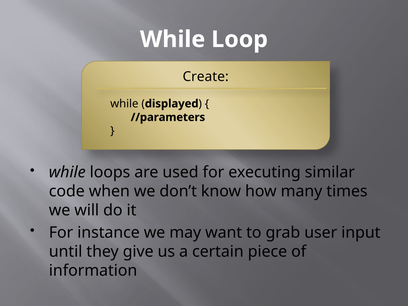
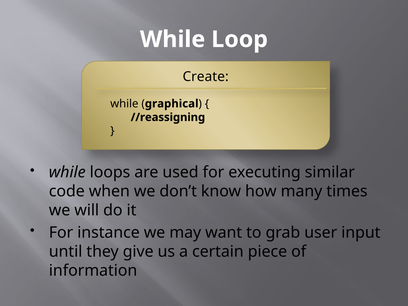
displayed: displayed -> graphical
//parameters: //parameters -> //reassigning
